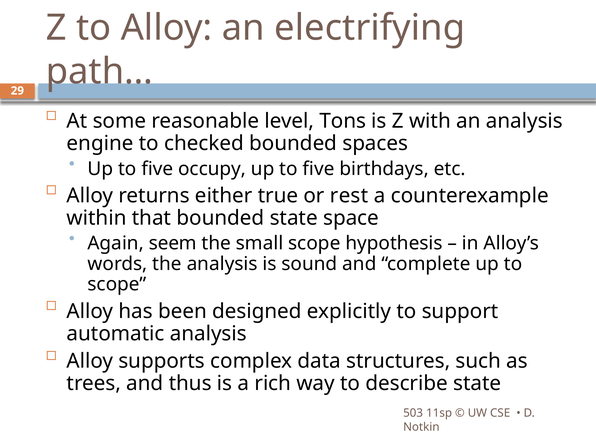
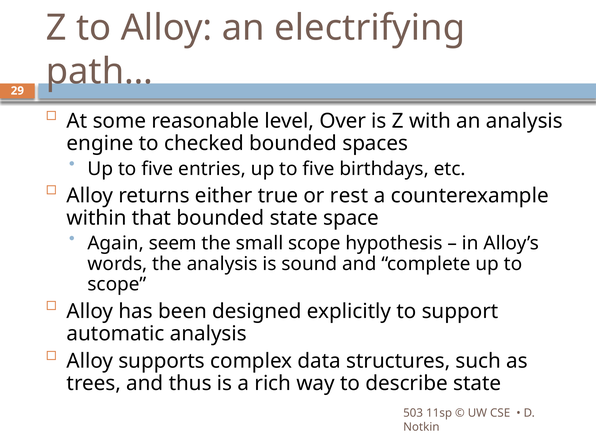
Tons: Tons -> Over
occupy: occupy -> entries
